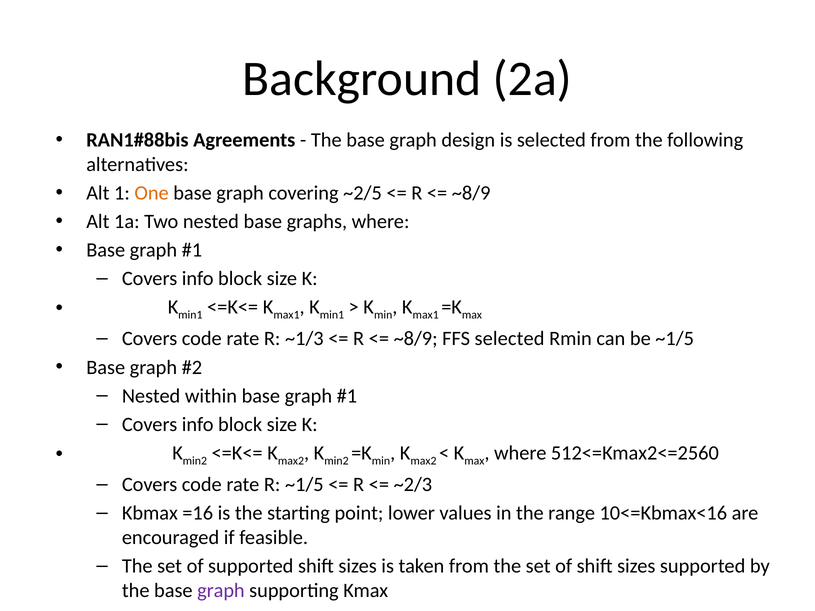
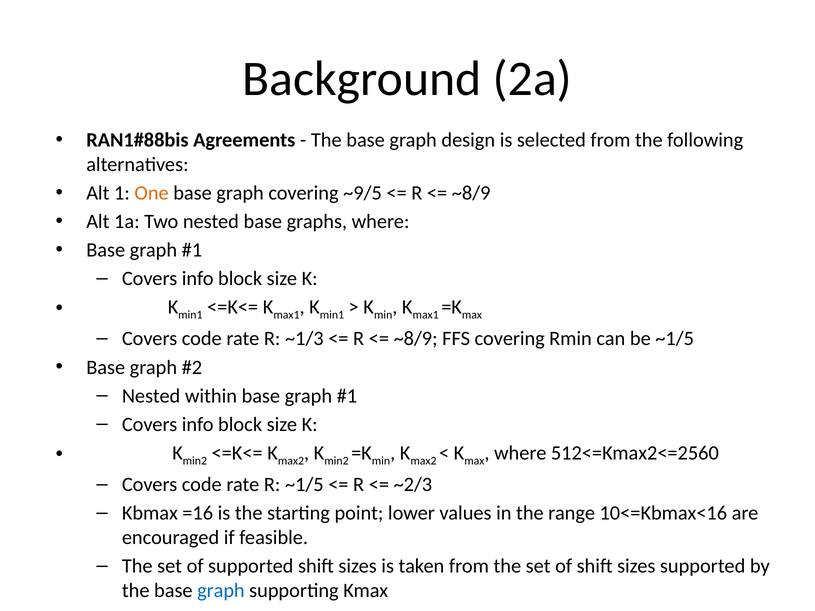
~2/5: ~2/5 -> ~9/5
FFS selected: selected -> covering
graph at (221, 591) colour: purple -> blue
